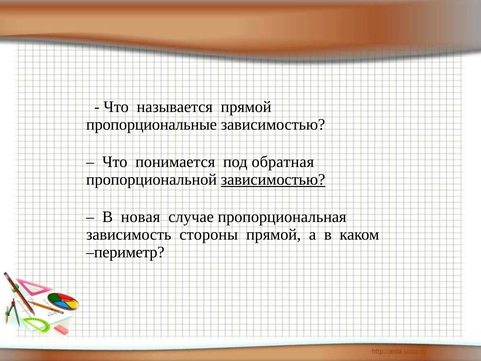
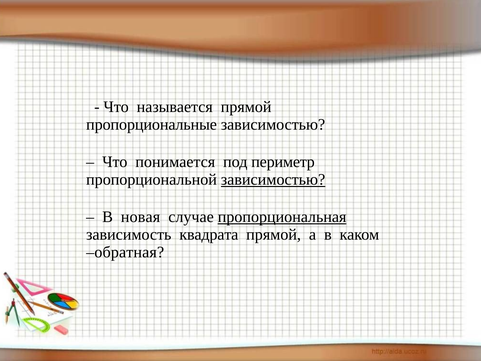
обратная: обратная -> периметр
пропорциональная underline: none -> present
стороны: стороны -> квадрата
периметр: периметр -> обратная
